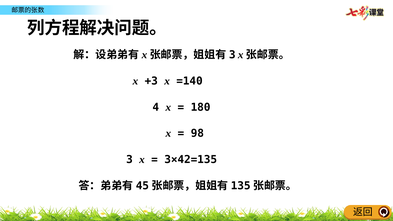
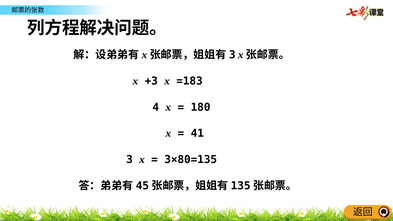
=140: =140 -> =183
98: 98 -> 41
3×42=135: 3×42=135 -> 3×80=135
